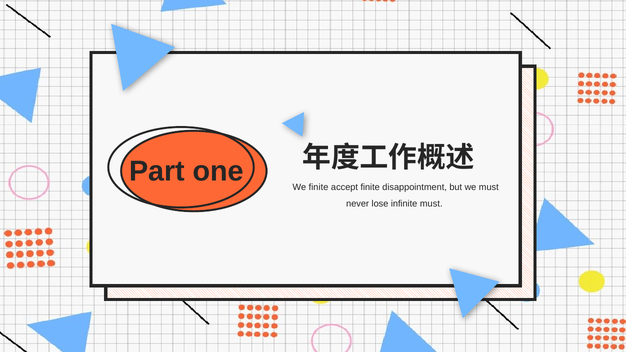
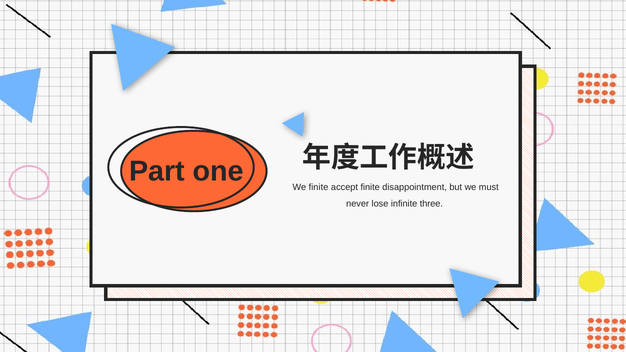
infinite must: must -> three
